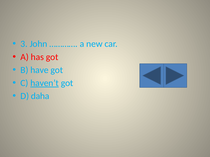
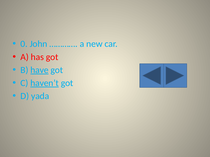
3: 3 -> 0
have underline: none -> present
daha: daha -> yada
